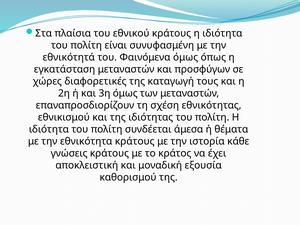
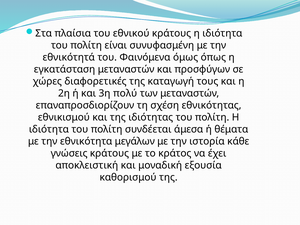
3η όμως: όμως -> πολύ
εθνικότητα κράτους: κράτους -> μεγάλων
